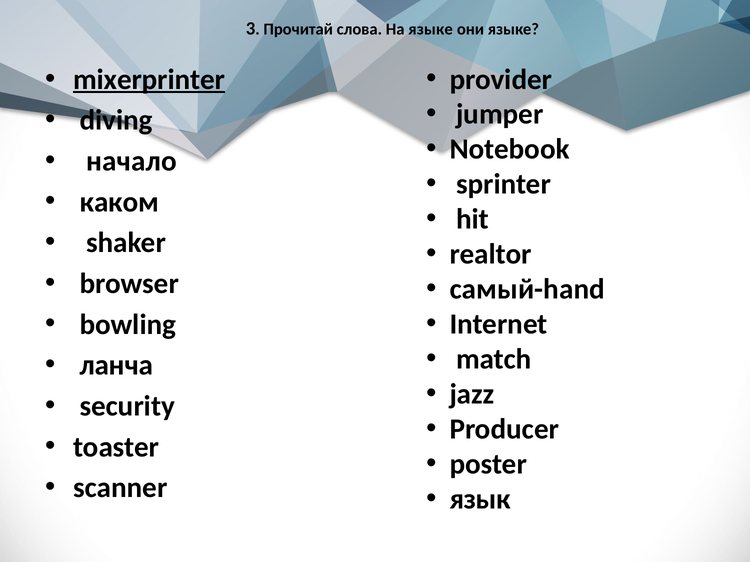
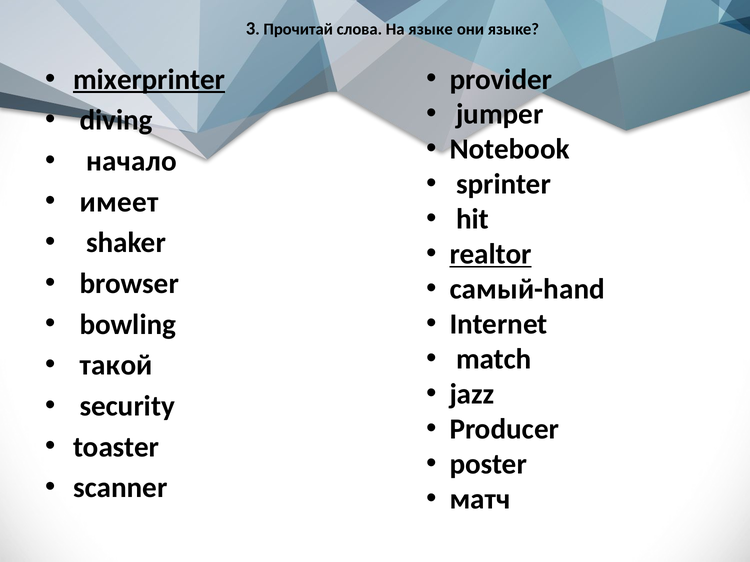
каком: каком -> имеет
realtor underline: none -> present
ланча: ланча -> такой
язык: язык -> матч
